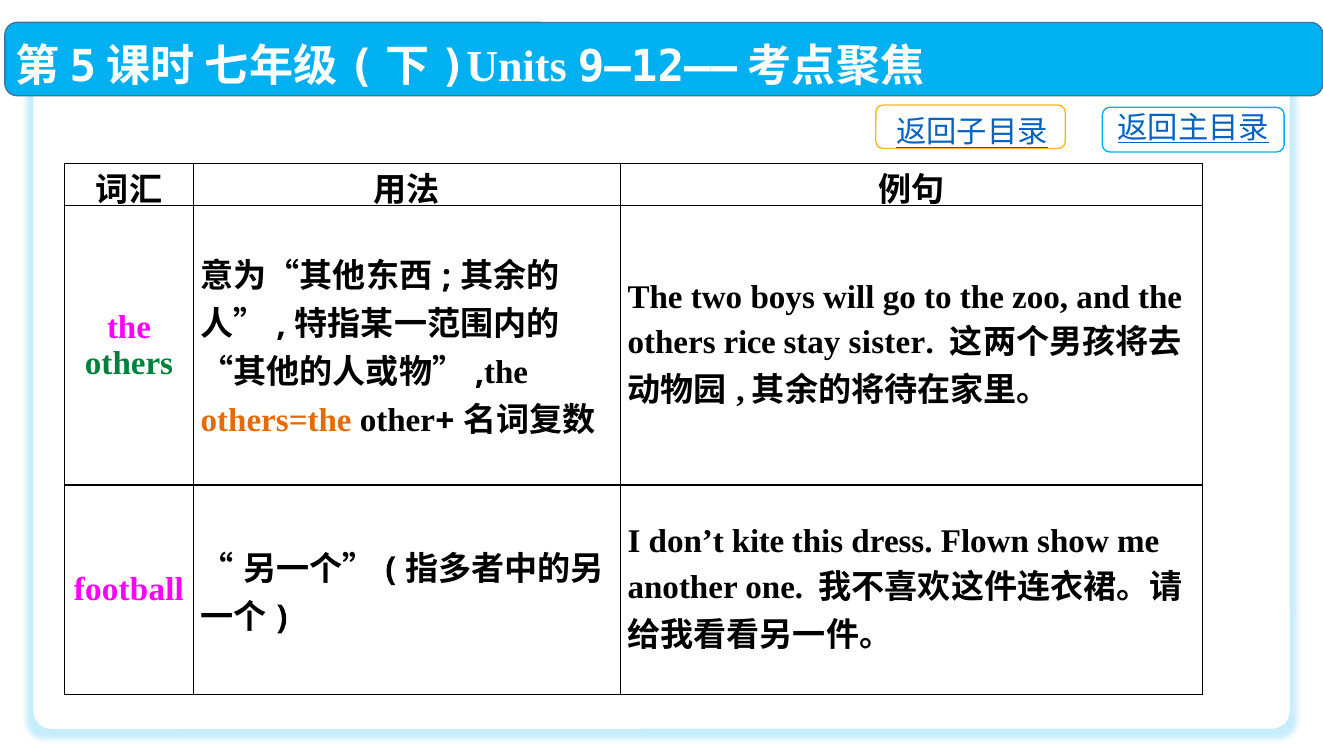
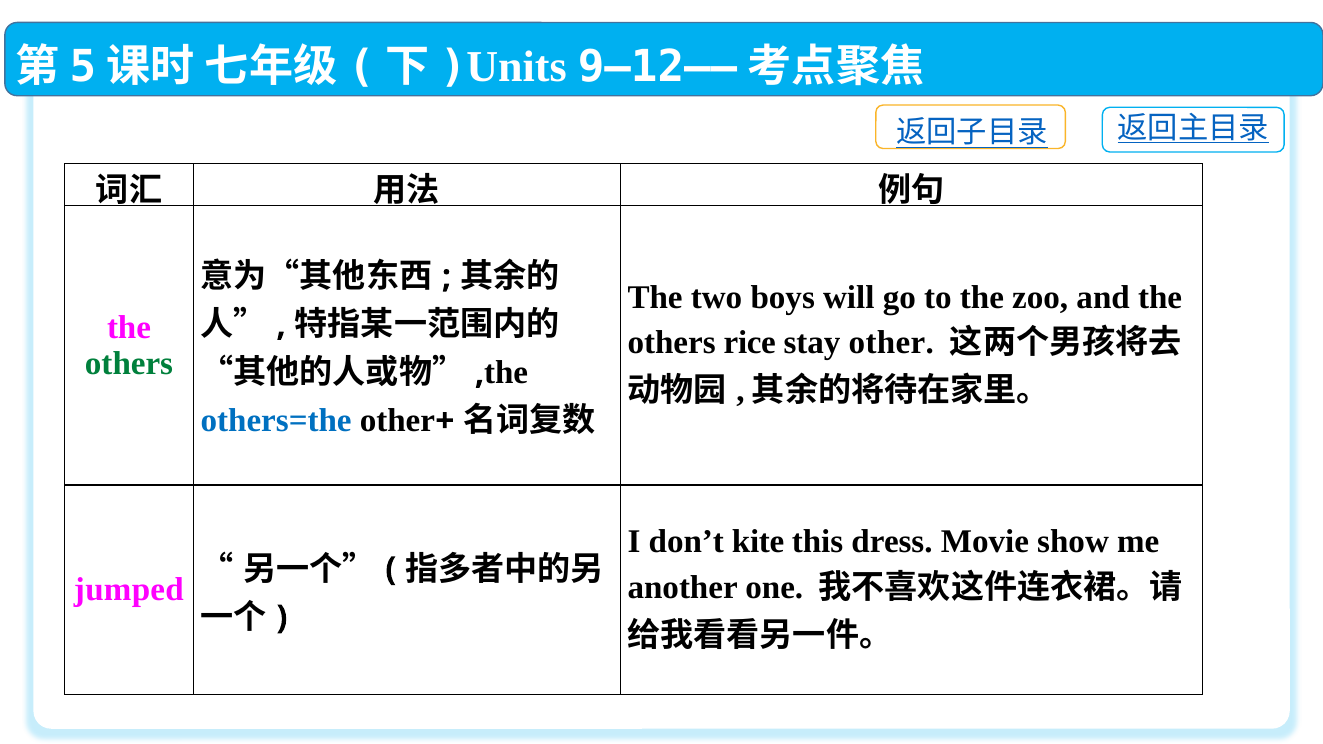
stay sister: sister -> other
others=the colour: orange -> blue
Flown: Flown -> Movie
football: football -> jumped
